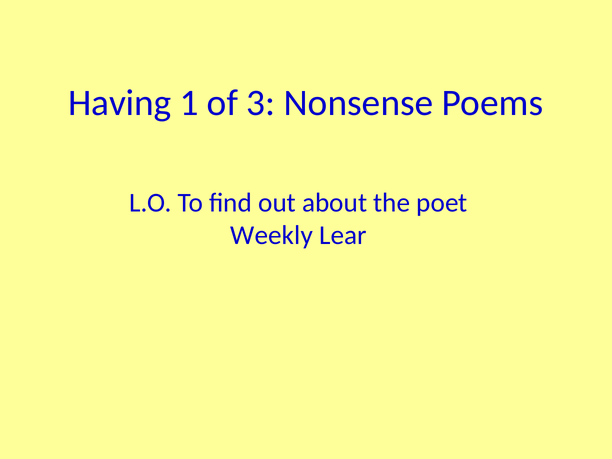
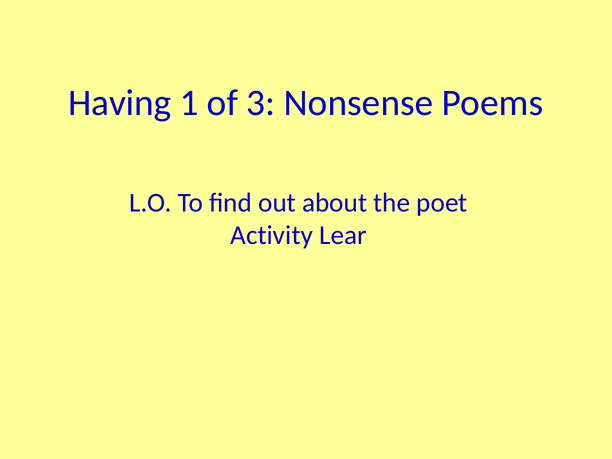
Weekly: Weekly -> Activity
